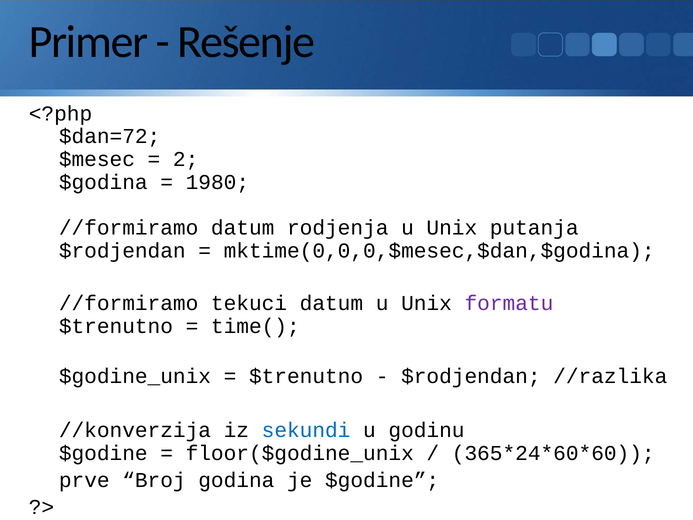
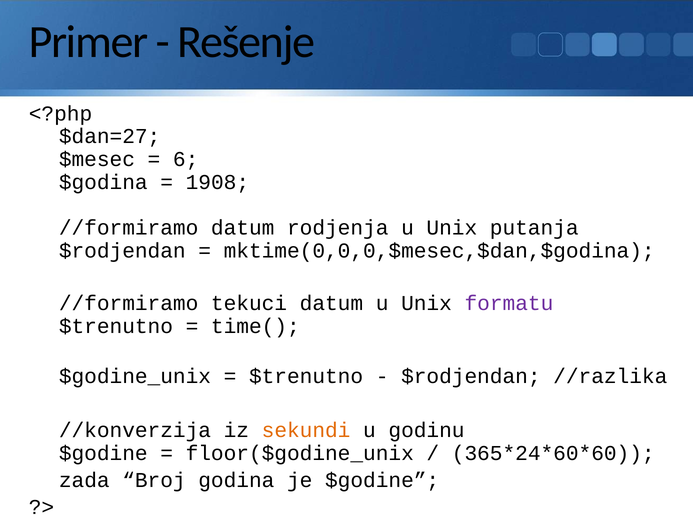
$dan=72: $dan=72 -> $dan=27
2: 2 -> 6
1980: 1980 -> 1908
sekundi colour: blue -> orange
prve: prve -> zada
